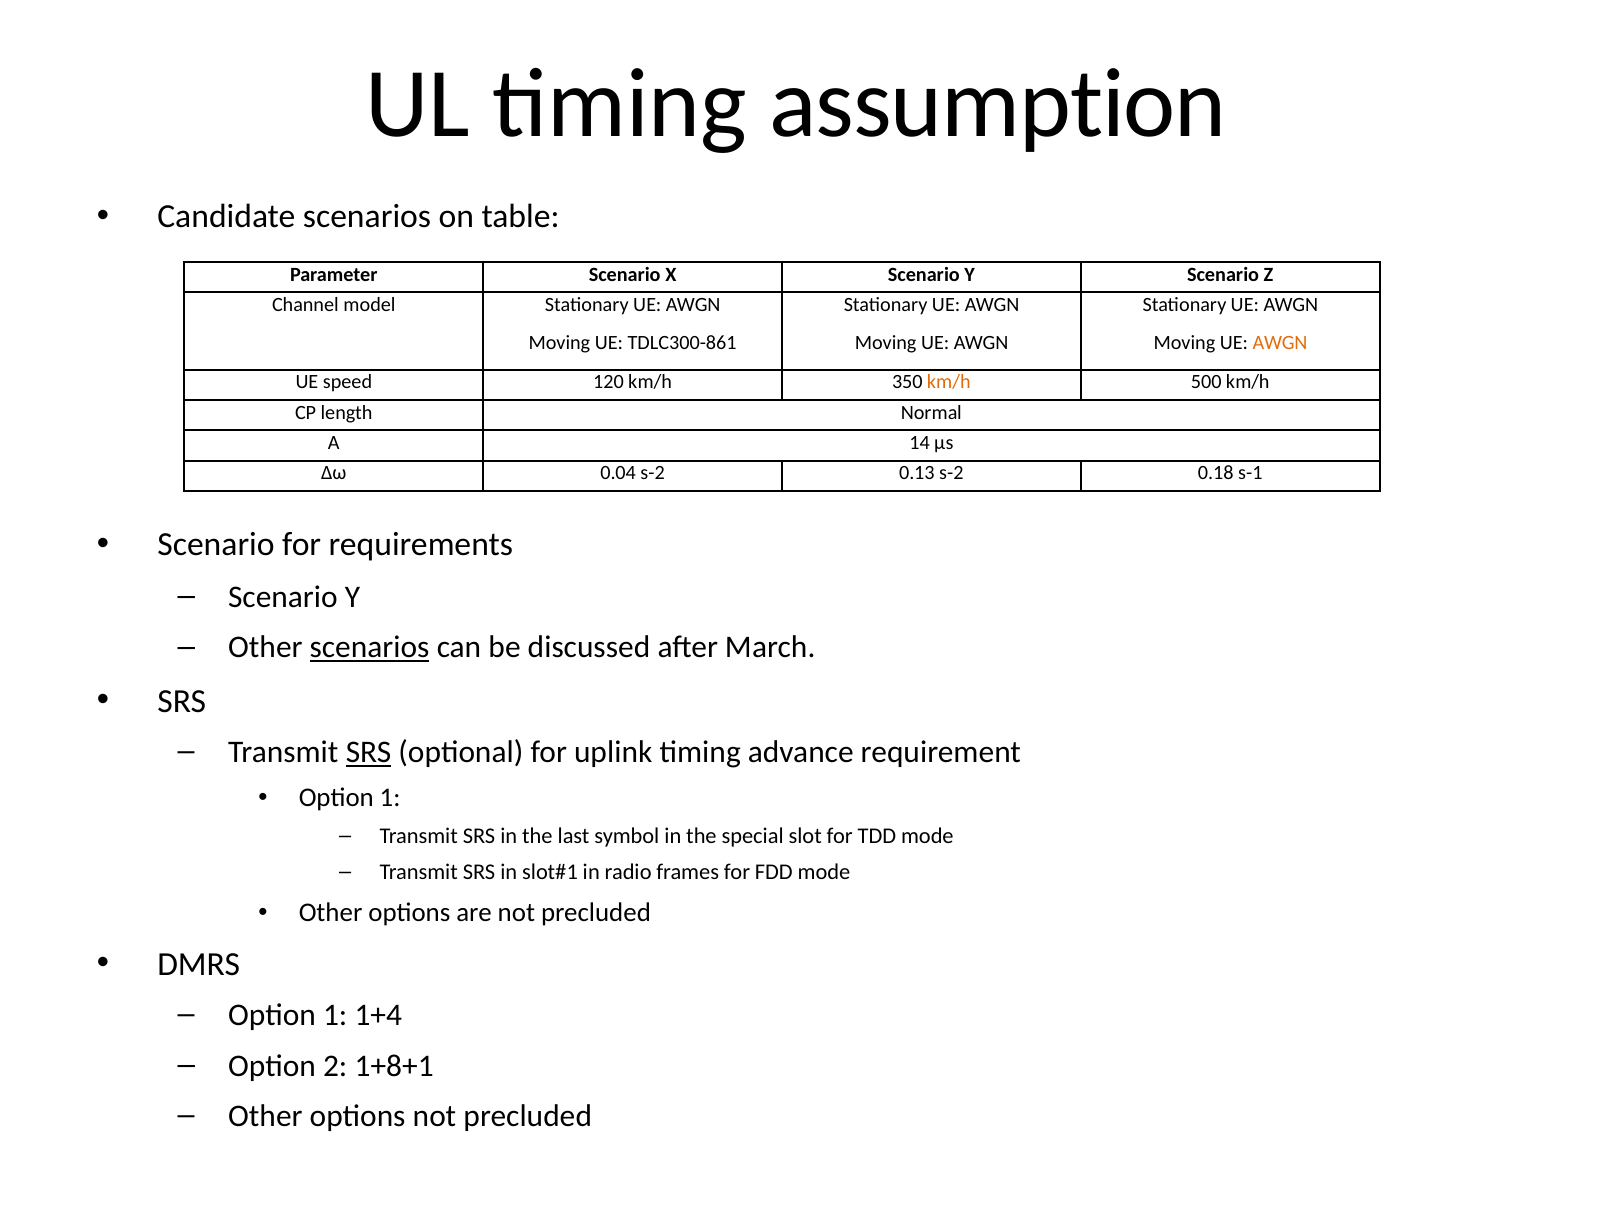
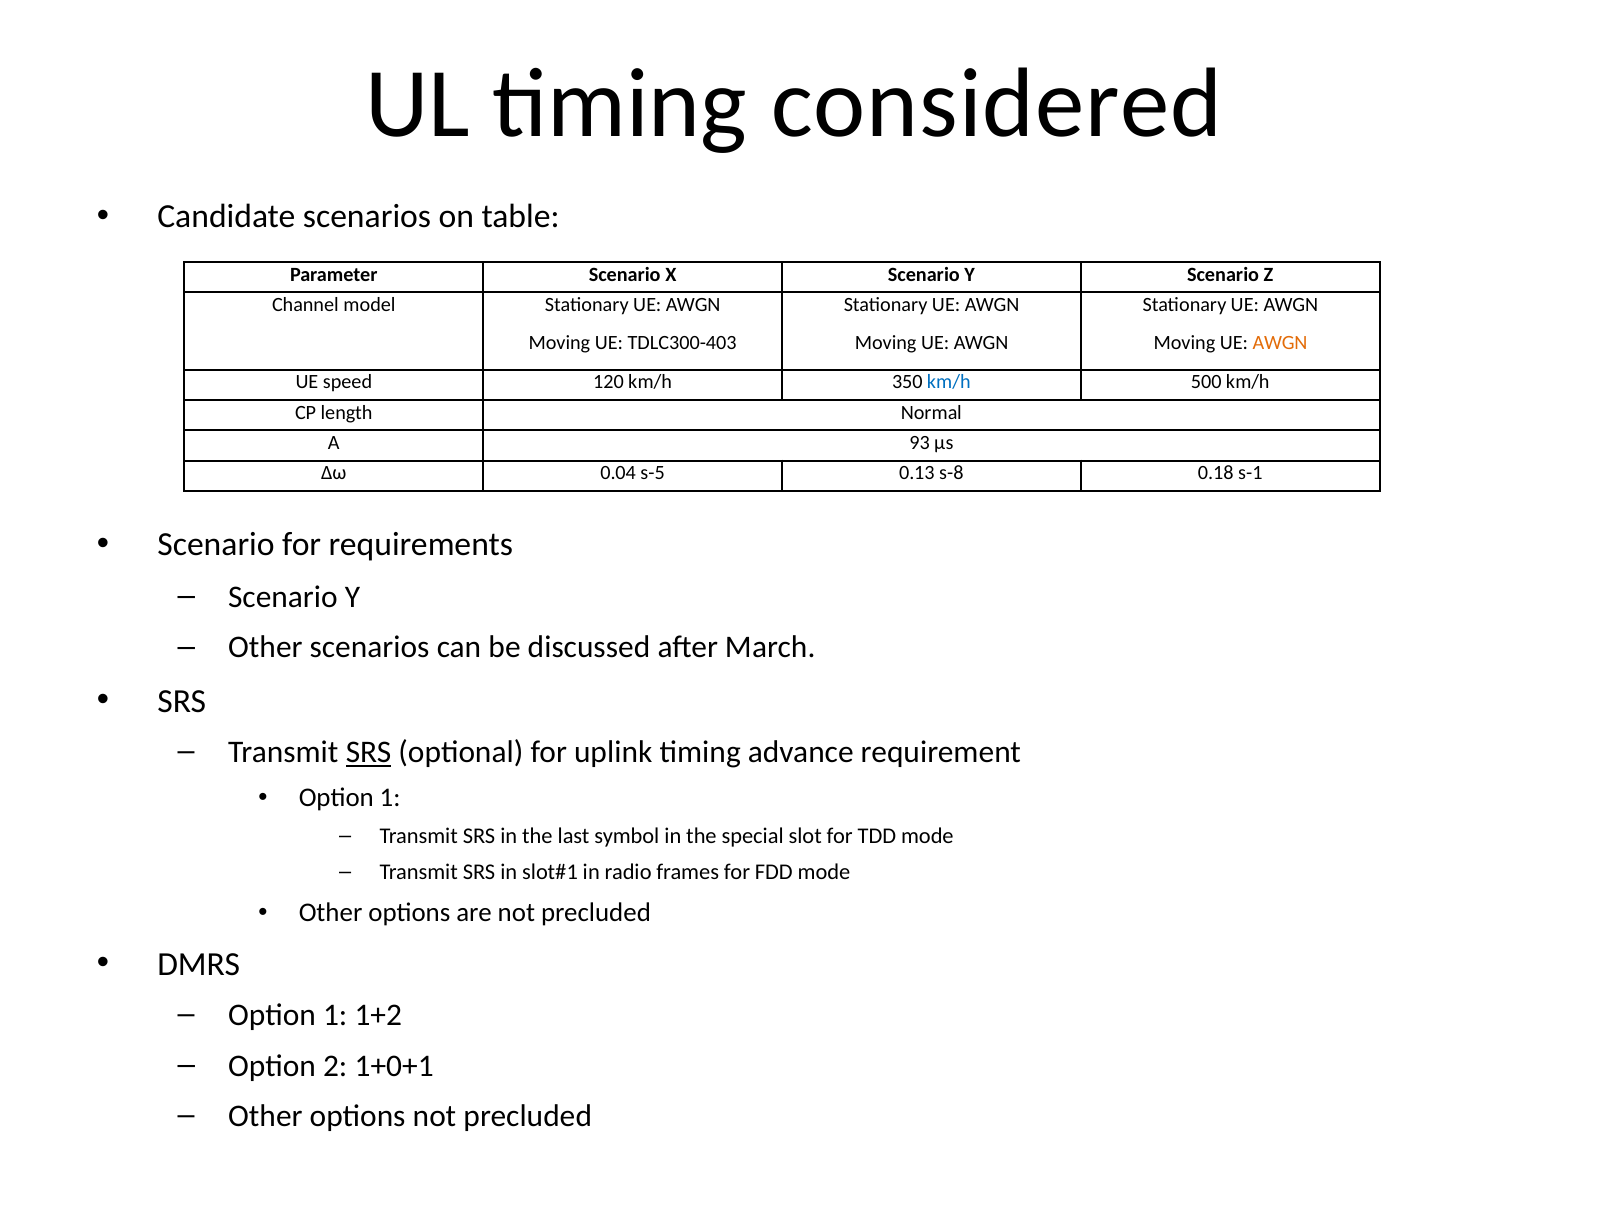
assumption: assumption -> considered
TDLC300-861: TDLC300-861 -> TDLC300-403
km/h at (949, 382) colour: orange -> blue
14: 14 -> 93
0.04 s-2: s-2 -> s-5
0.13 s-2: s-2 -> s-8
scenarios at (370, 648) underline: present -> none
1+4: 1+4 -> 1+2
1+8+1: 1+8+1 -> 1+0+1
